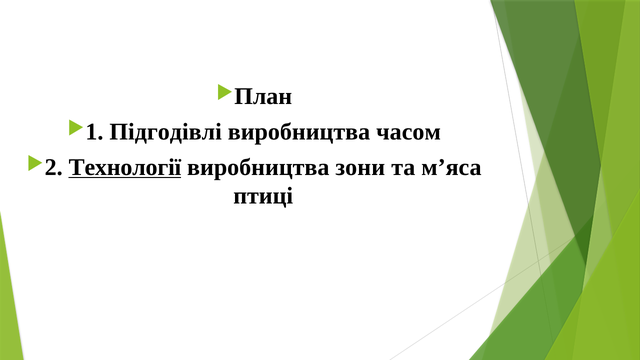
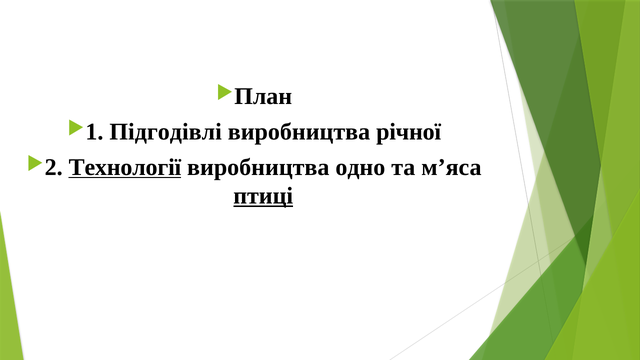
часом: часом -> річної
зони: зони -> одно
птиці underline: none -> present
